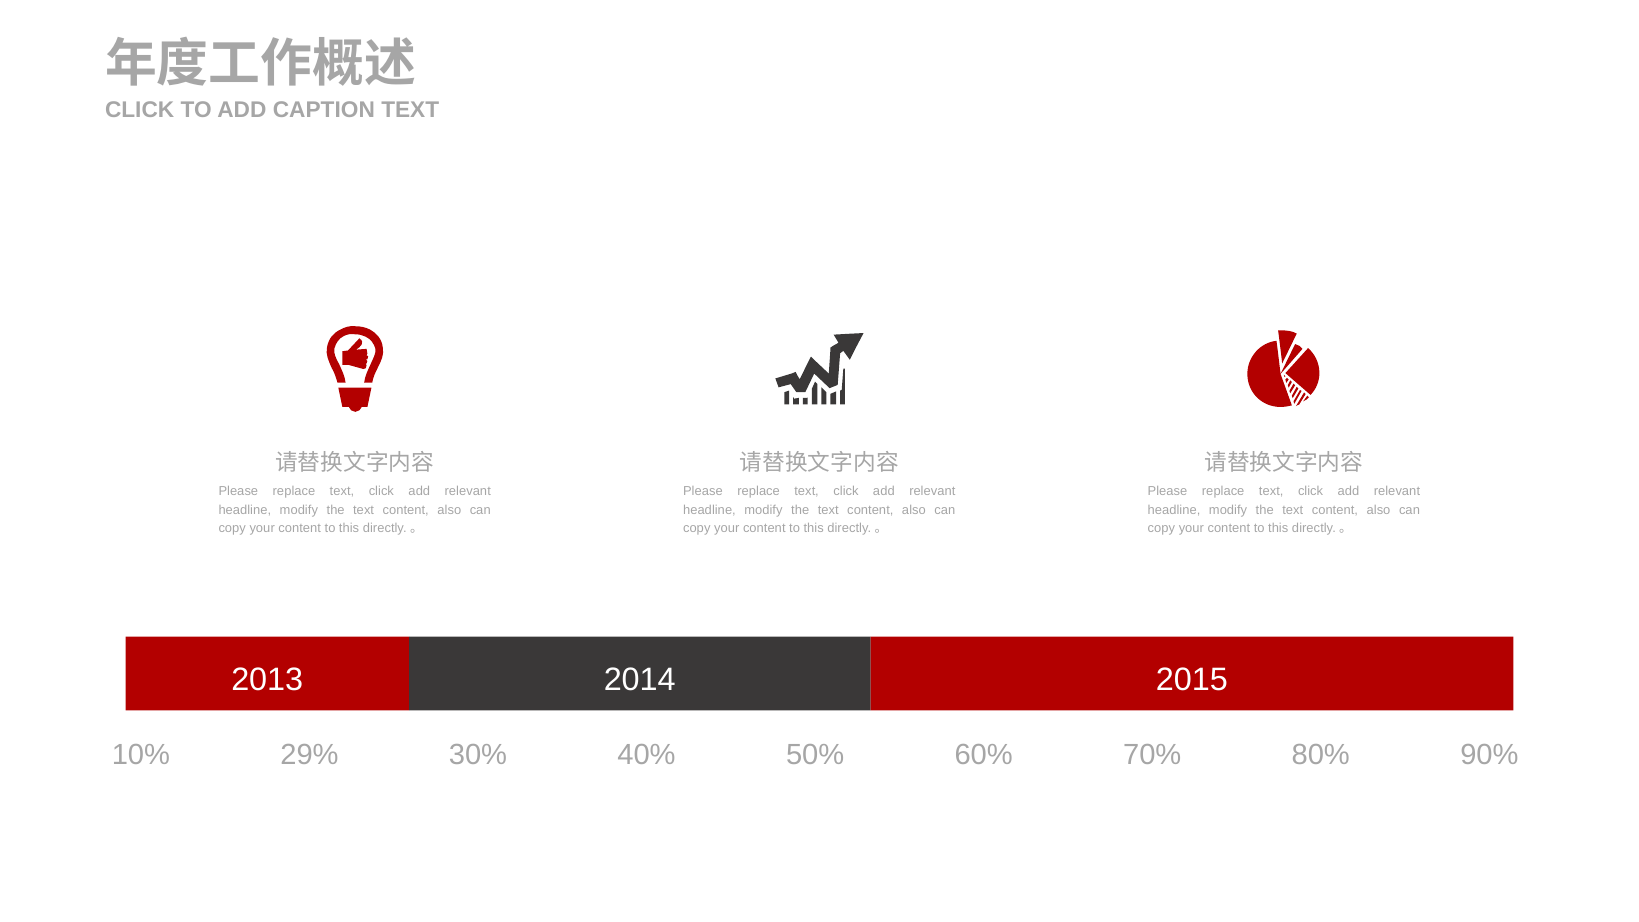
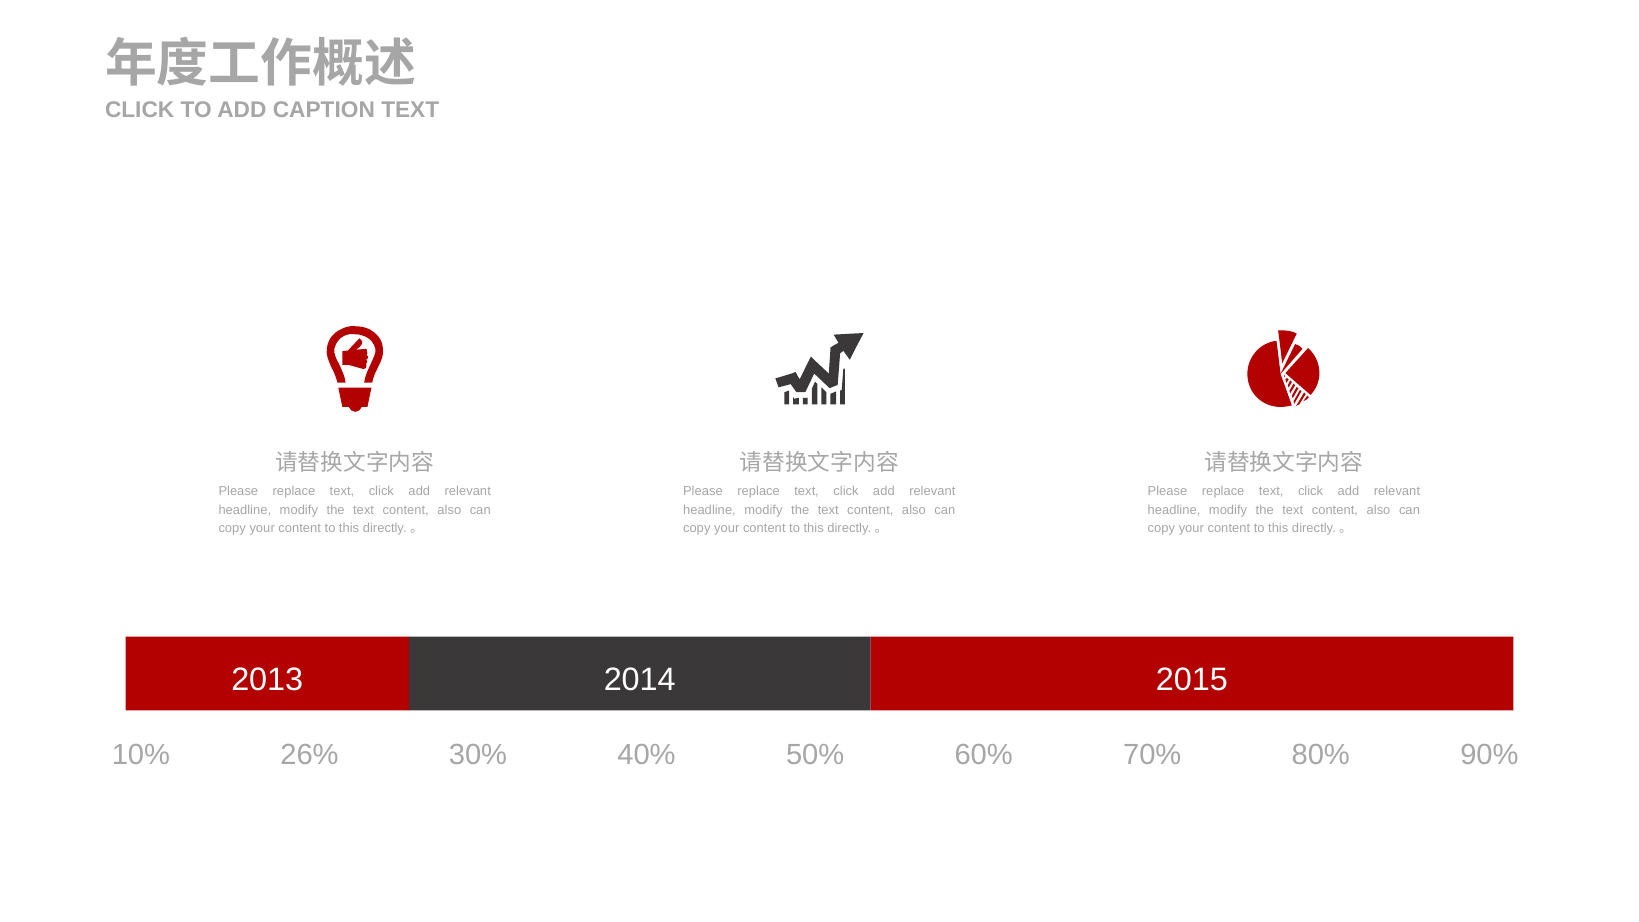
29%: 29% -> 26%
